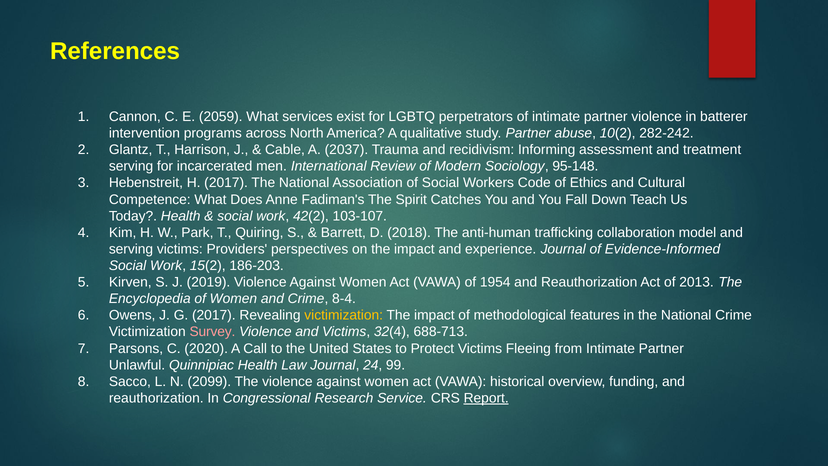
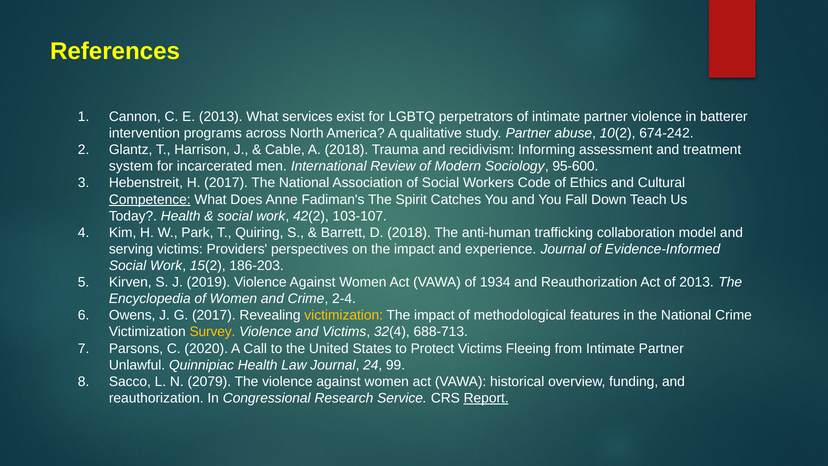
E 2059: 2059 -> 2013
282-242: 282-242 -> 674-242
A 2037: 2037 -> 2018
serving at (131, 166): serving -> system
95-148: 95-148 -> 95-600
Competence underline: none -> present
1954: 1954 -> 1934
8-4: 8-4 -> 2-4
Survey colour: pink -> yellow
2099: 2099 -> 2079
